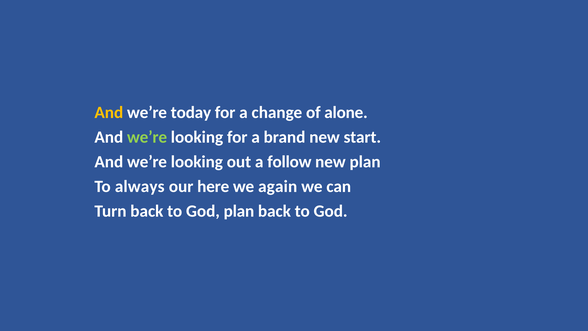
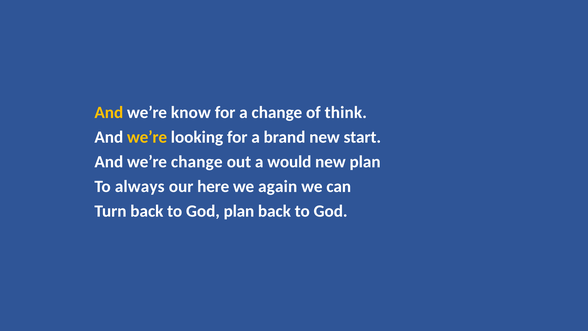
today: today -> know
alone: alone -> think
we’re at (147, 137) colour: light green -> yellow
looking at (197, 162): looking -> change
follow: follow -> would
